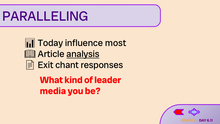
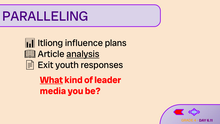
Today: Today -> Itliong
most: most -> plans
chant: chant -> youth
What underline: none -> present
